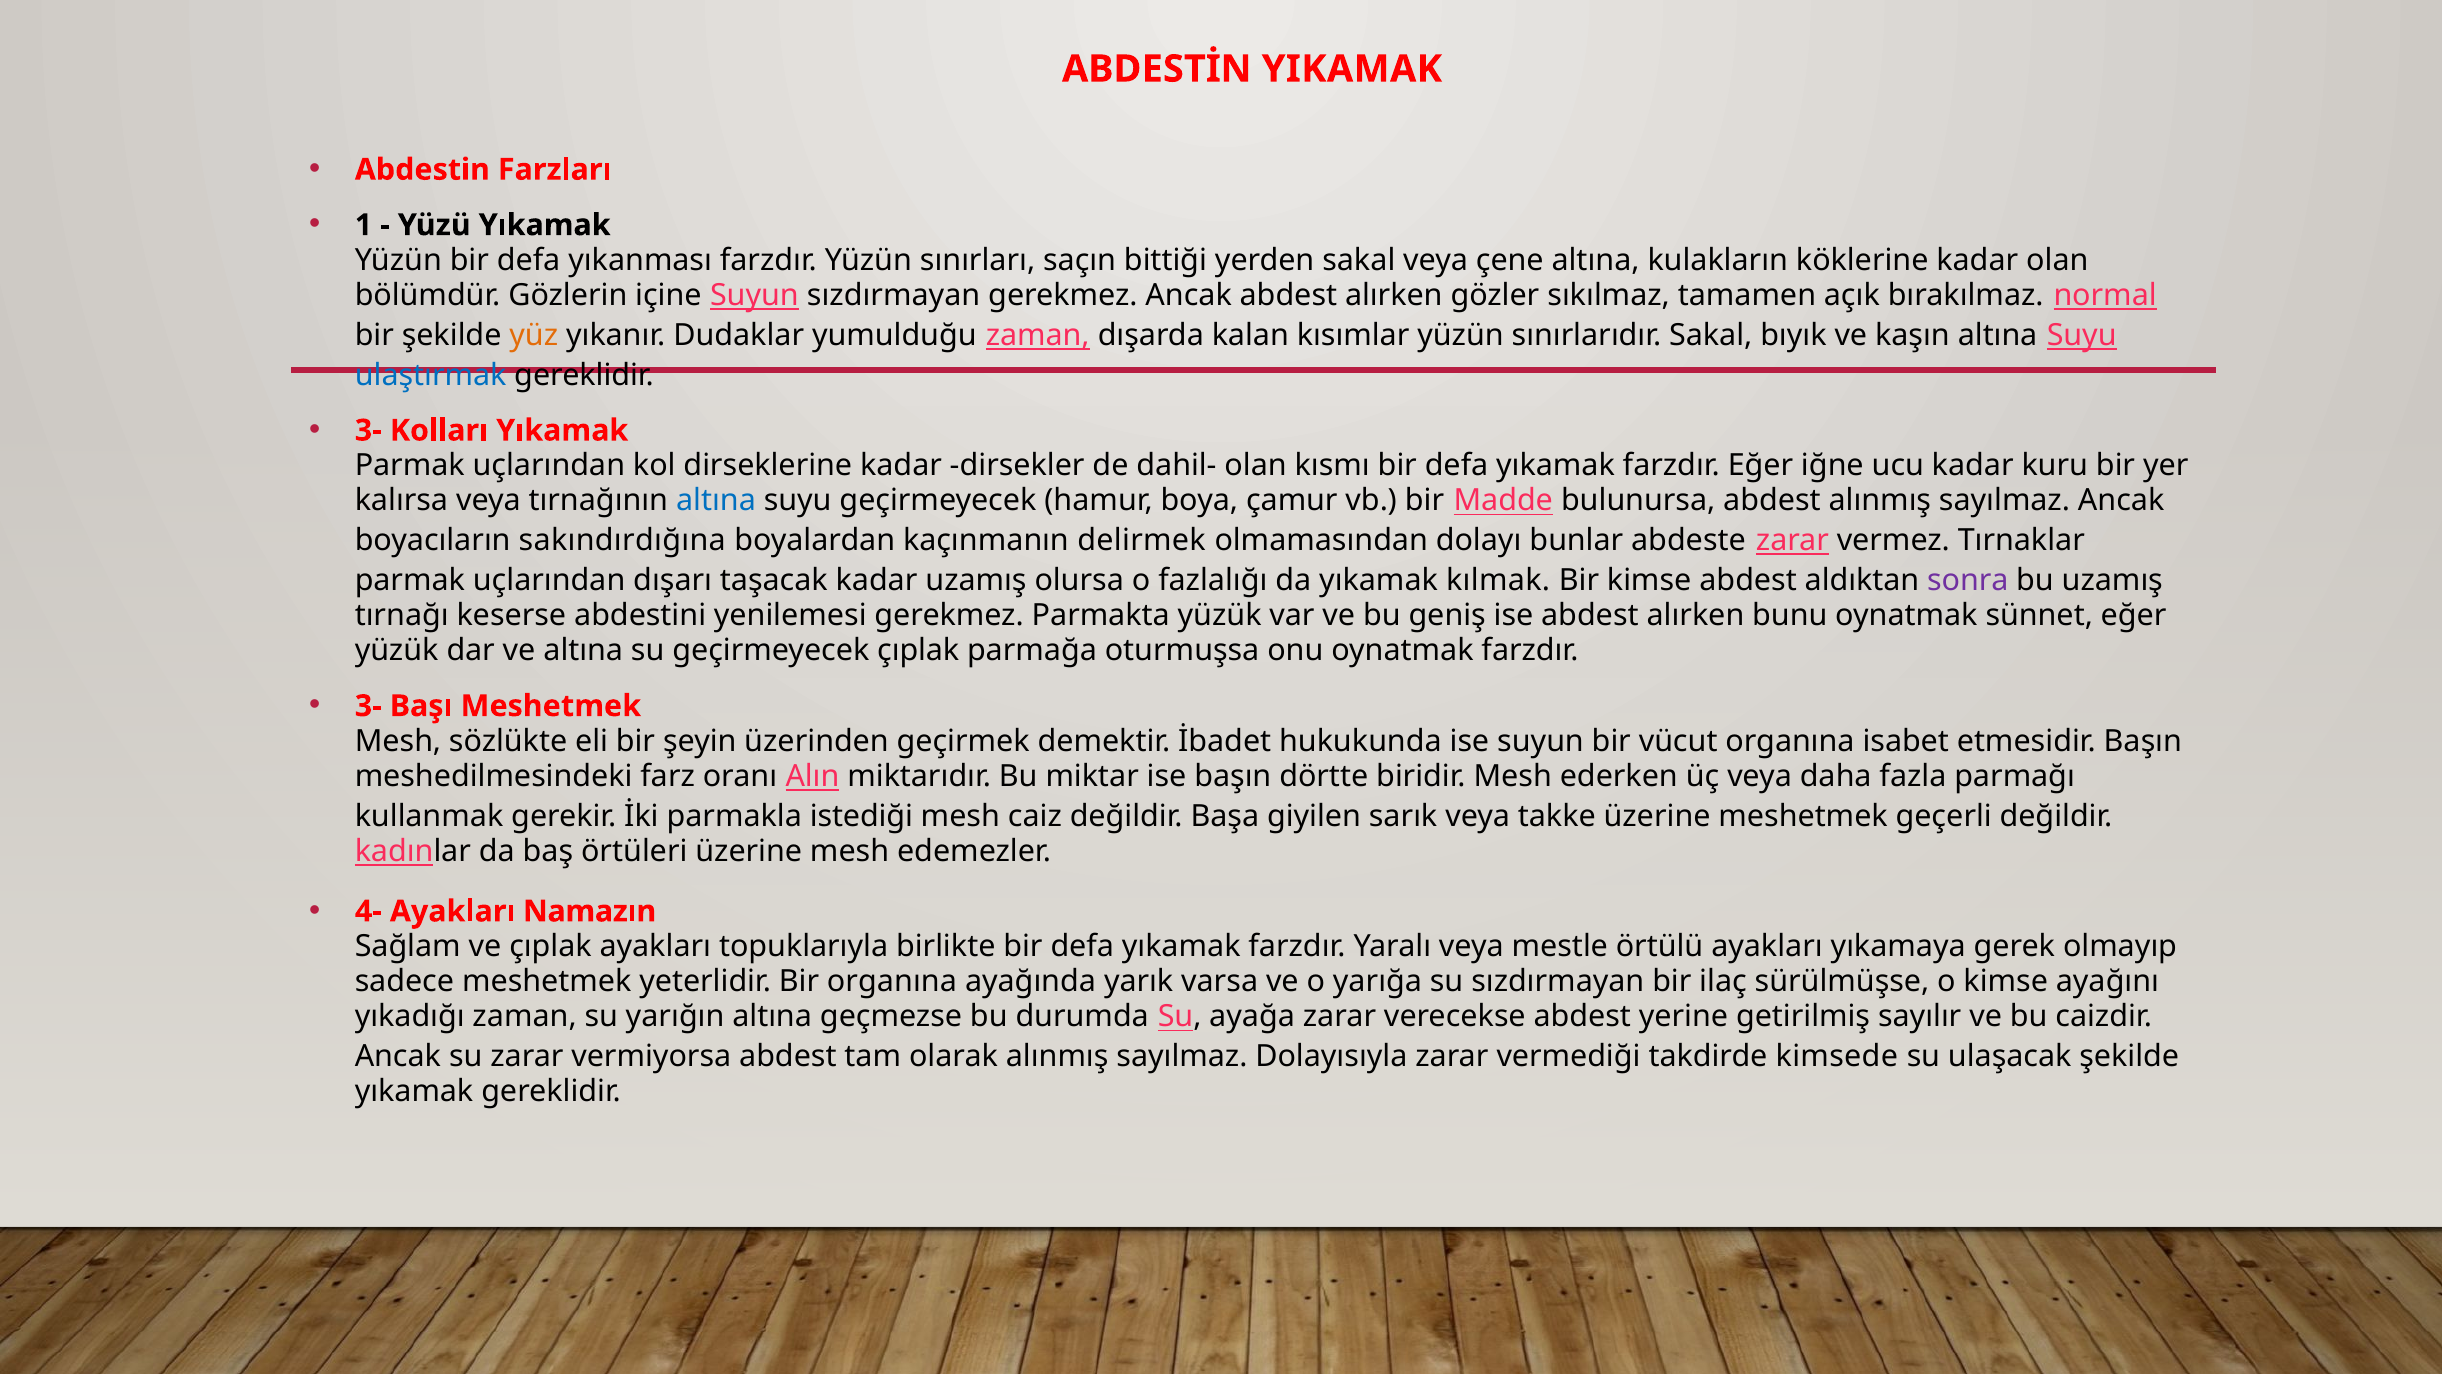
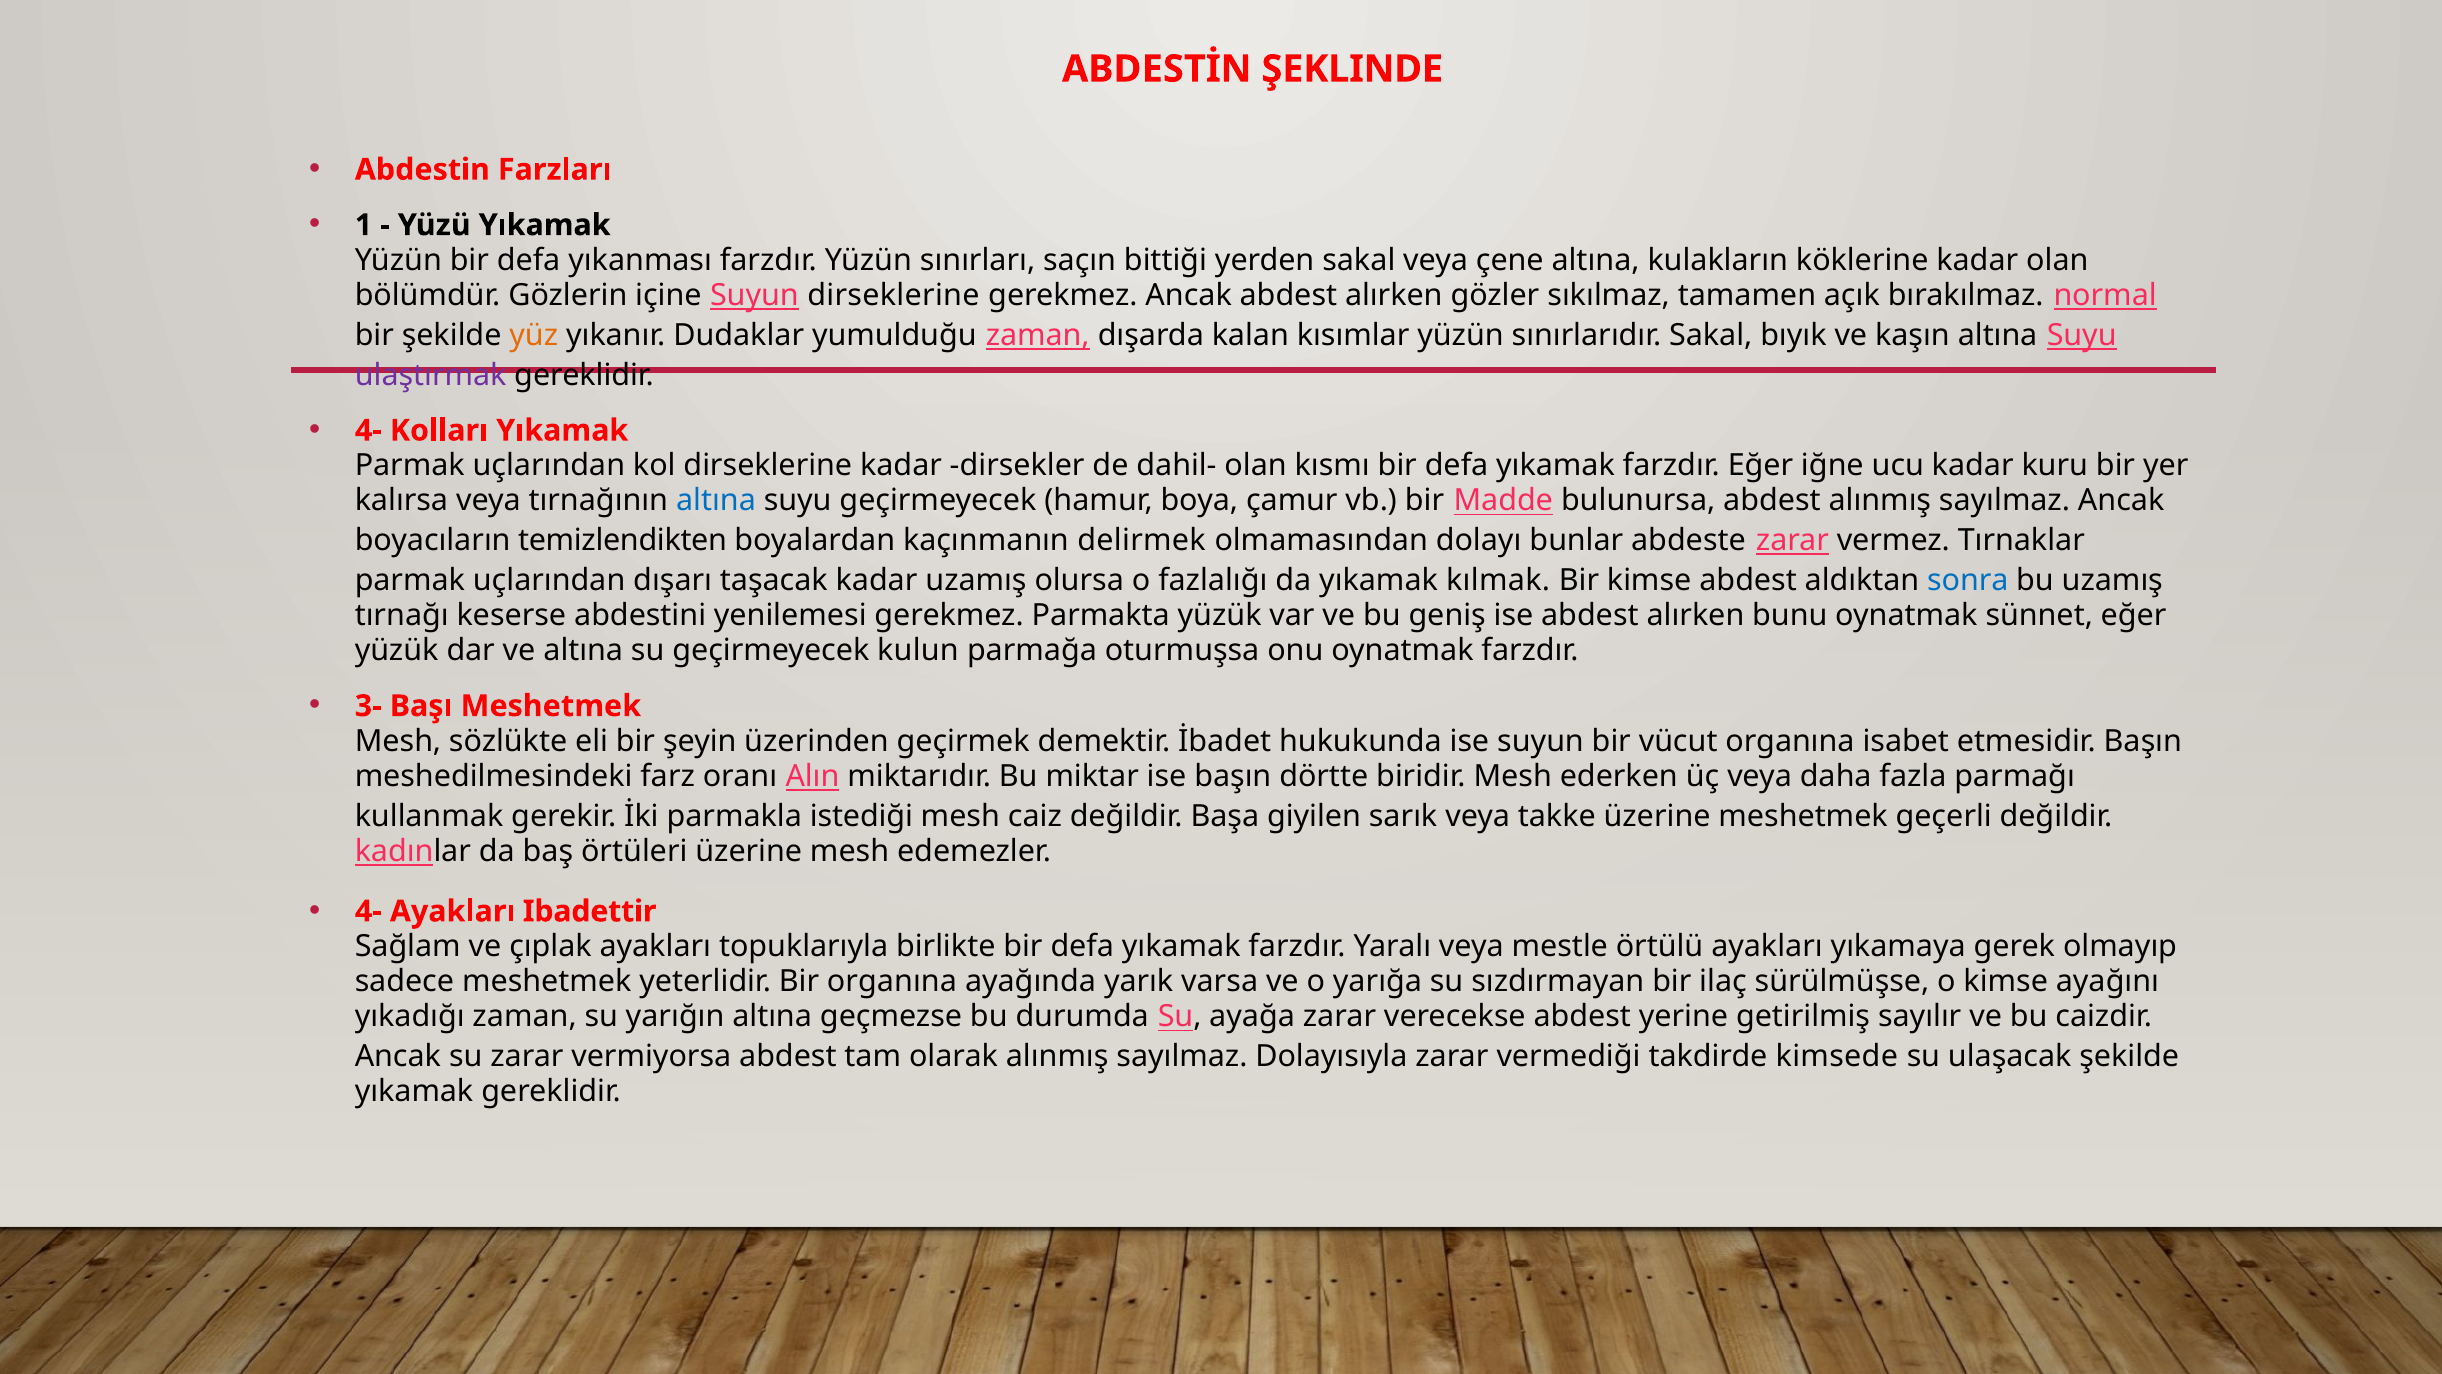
YIKAMAK: YIKAMAK -> ŞEKLINDE
Suyun sızdırmayan: sızdırmayan -> dirseklerine
ulaştırmak colour: blue -> purple
3- at (368, 430): 3- -> 4-
sakındırdığına: sakındırdığına -> temizlendikten
sonra colour: purple -> blue
geçirmeyecek çıplak: çıplak -> kulun
Namazın: Namazın -> Ibadettir
